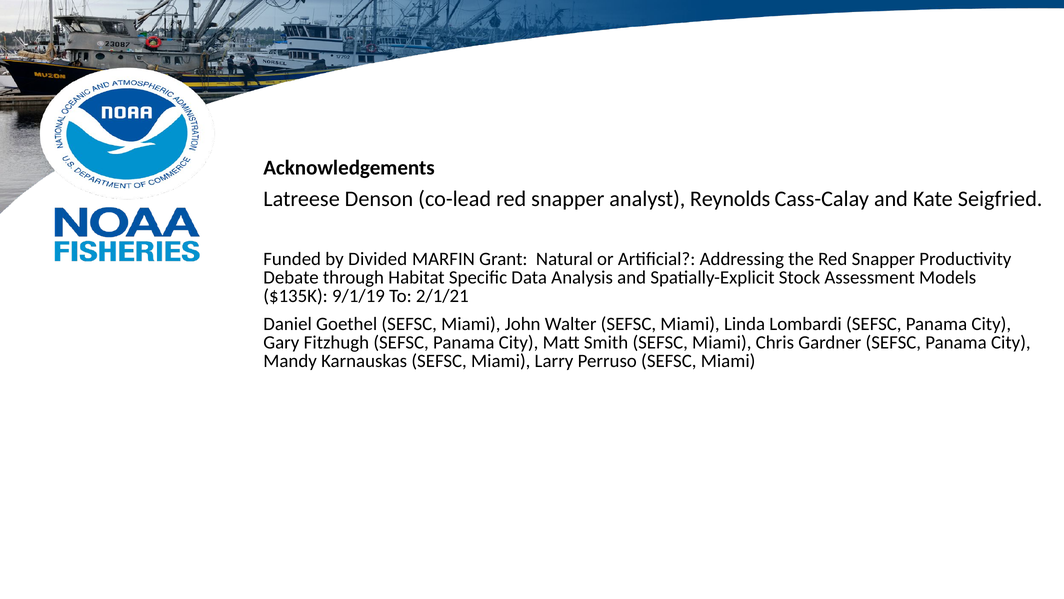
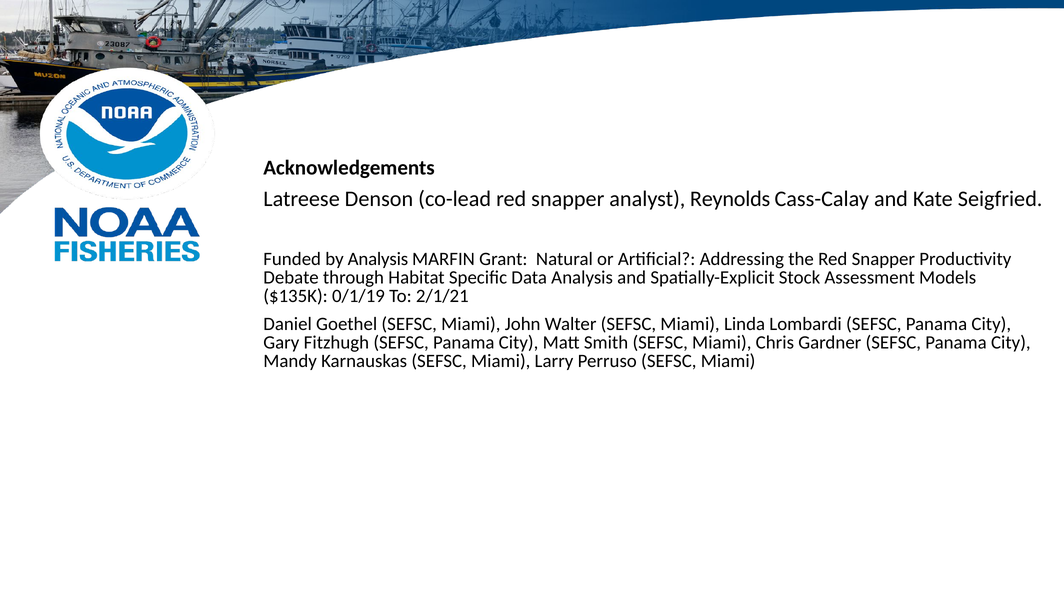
by Divided: Divided -> Analysis
9/1/19: 9/1/19 -> 0/1/19
